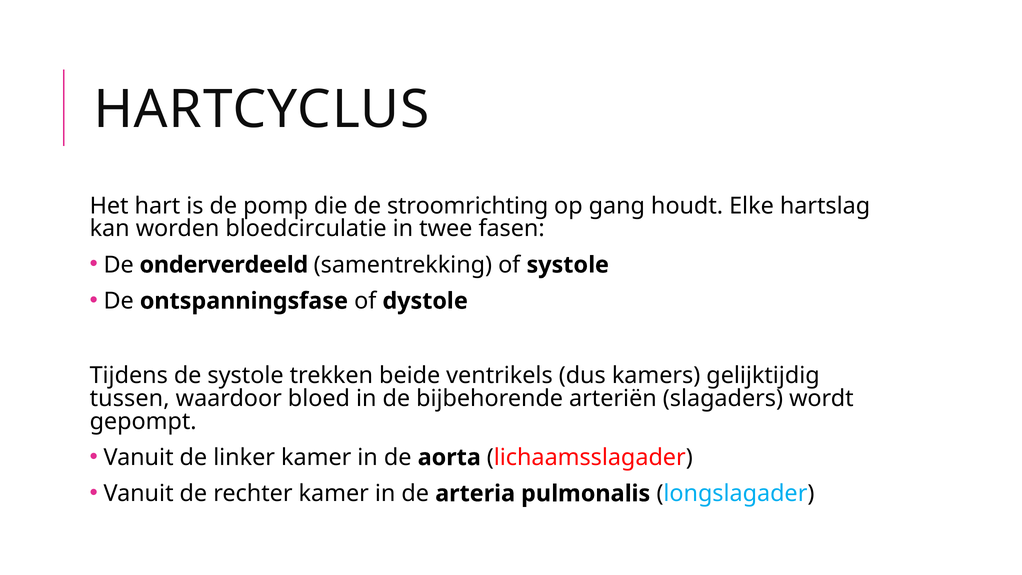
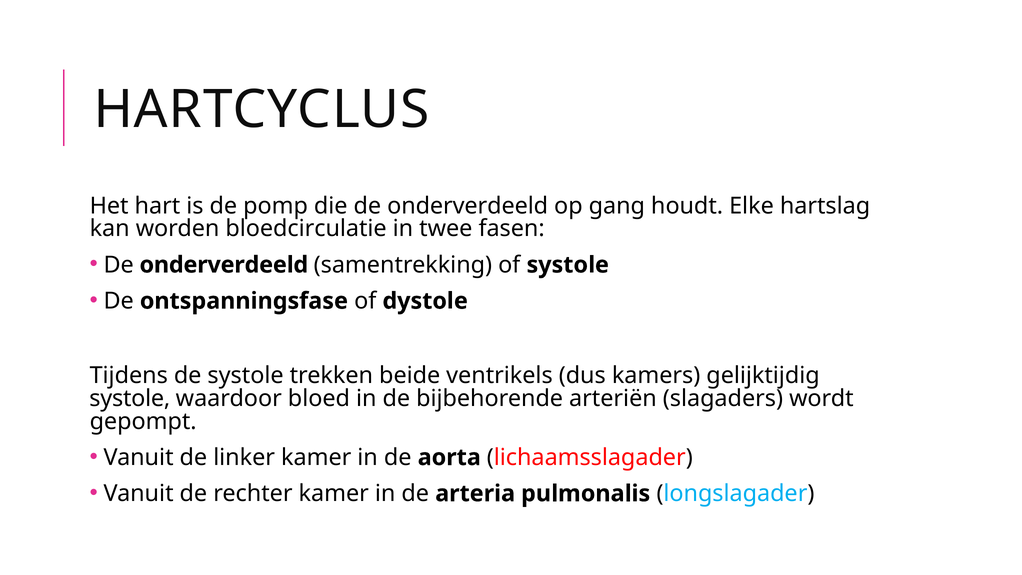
die de stroomrichting: stroomrichting -> onderverdeeld
tussen at (130, 398): tussen -> systole
